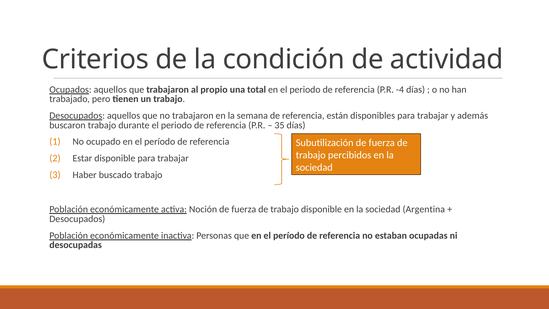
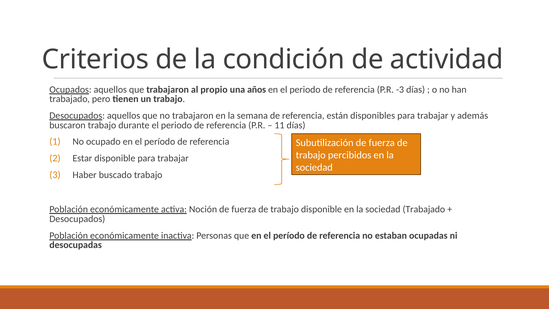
total: total -> años
-4: -4 -> -3
35: 35 -> 11
sociedad Argentina: Argentina -> Trabajado
